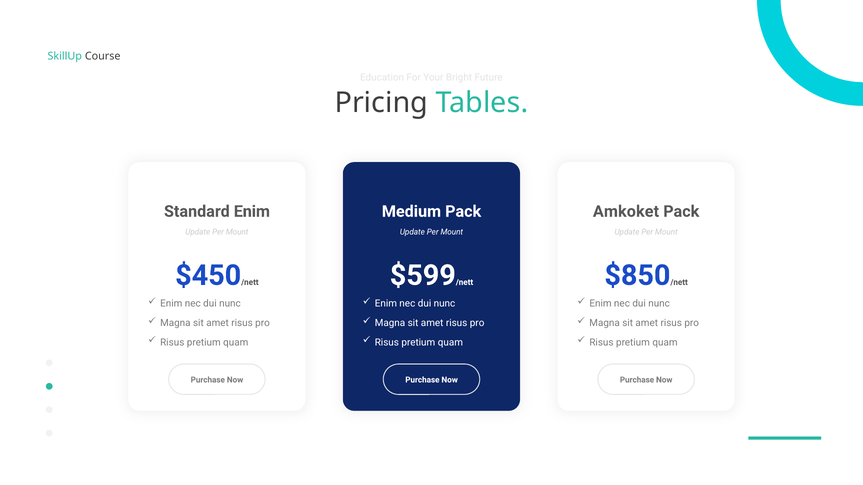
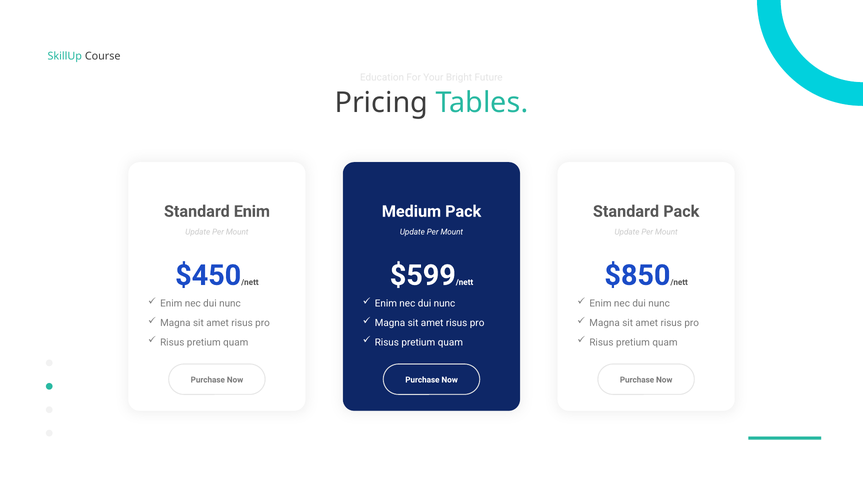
Amkoket at (626, 212): Amkoket -> Standard
